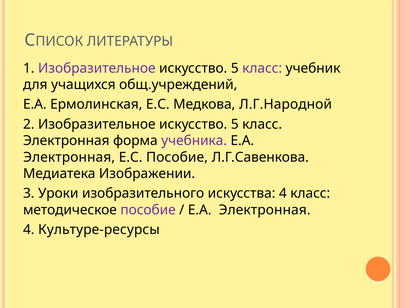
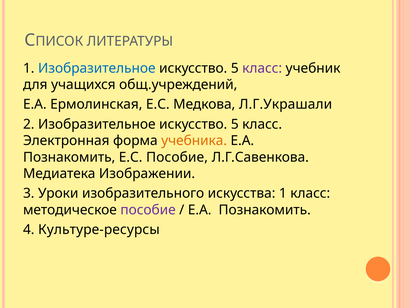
Изобразительное at (97, 68) colour: purple -> blue
Л.Г.Народной: Л.Г.Народной -> Л.Г.Украшали
учебника colour: purple -> orange
Электронная at (69, 157): Электронная -> Познакомить
искусства 4: 4 -> 1
Электронная at (265, 210): Электронная -> Познакомить
